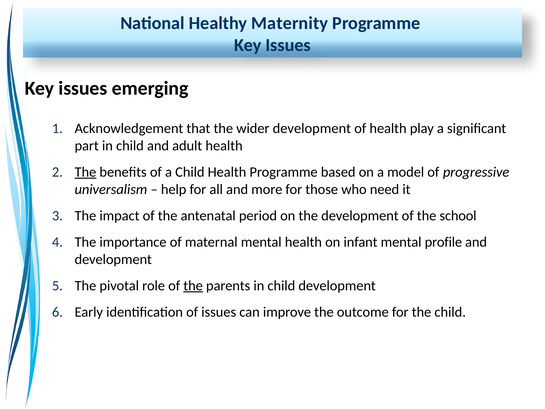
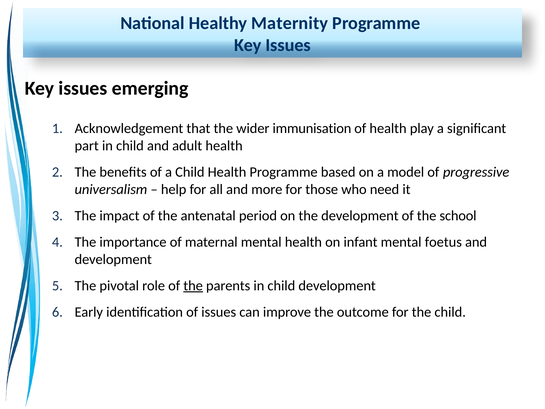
wider development: development -> immunisation
The at (85, 172) underline: present -> none
profile: profile -> foetus
